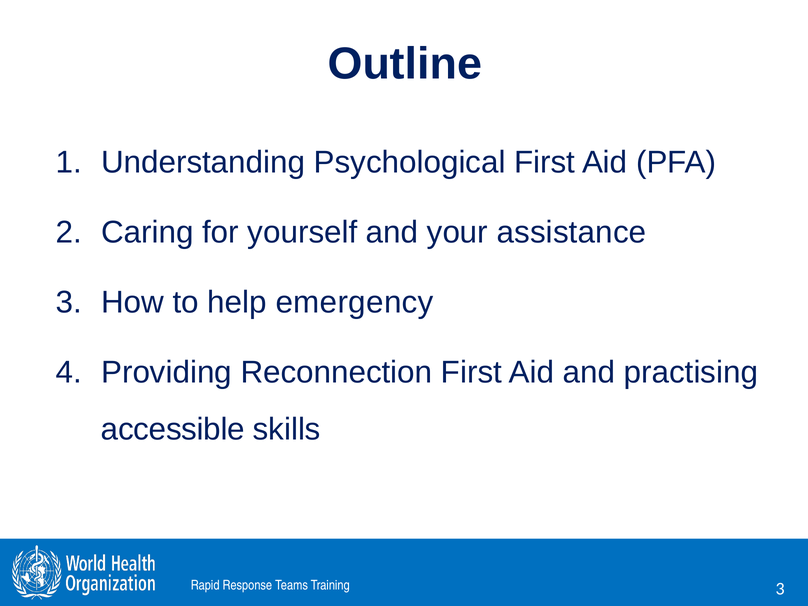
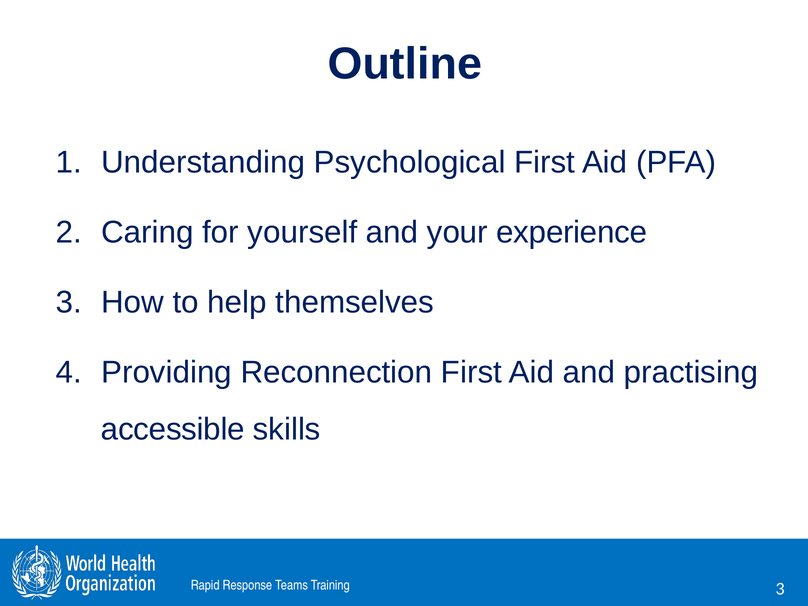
assistance: assistance -> experience
emergency: emergency -> themselves
